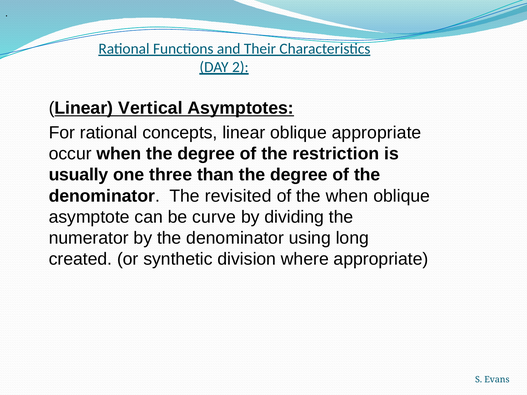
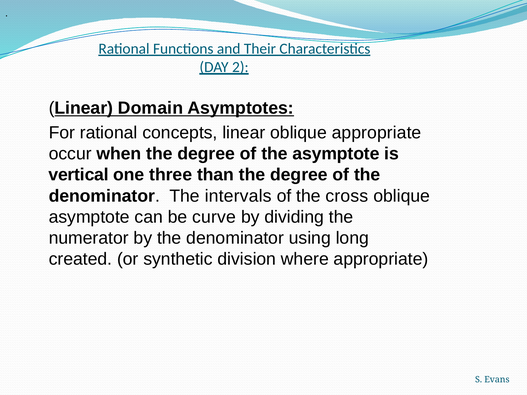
Vertical: Vertical -> Domain
the restriction: restriction -> asymptote
usually: usually -> vertical
revisited: revisited -> intervals
the when: when -> cross
